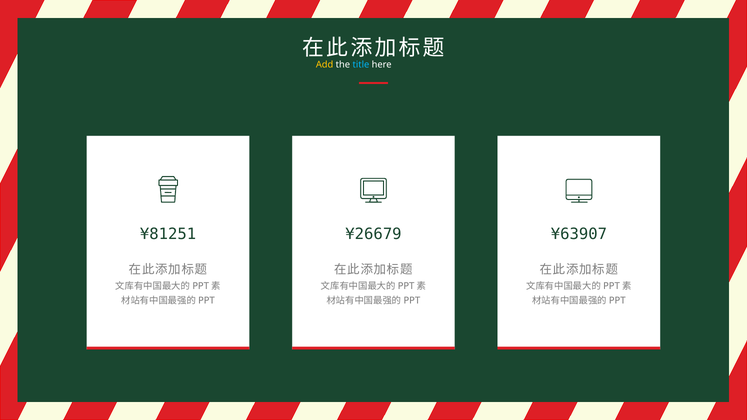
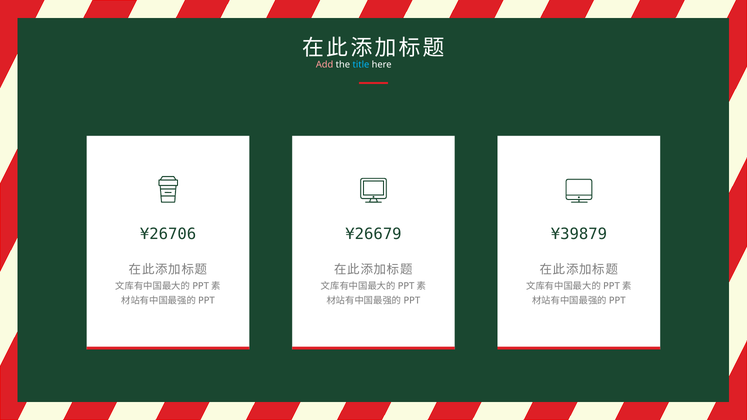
Add colour: yellow -> pink
¥81251: ¥81251 -> ¥26706
¥63907: ¥63907 -> ¥39879
